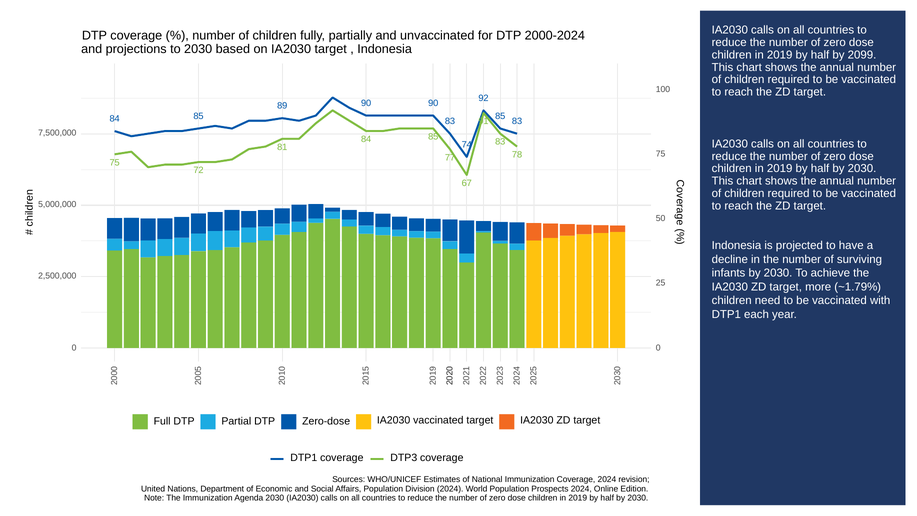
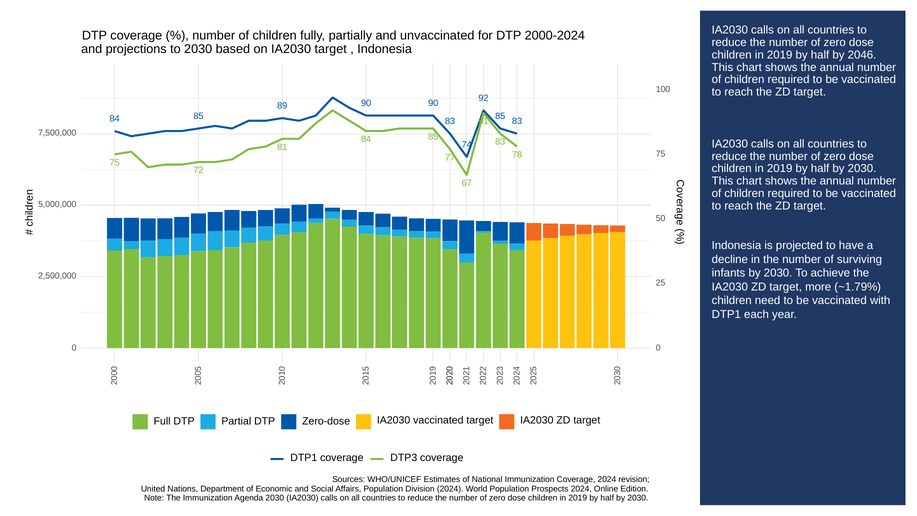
2099: 2099 -> 2046
